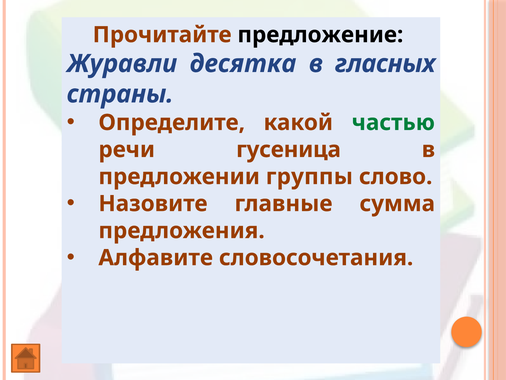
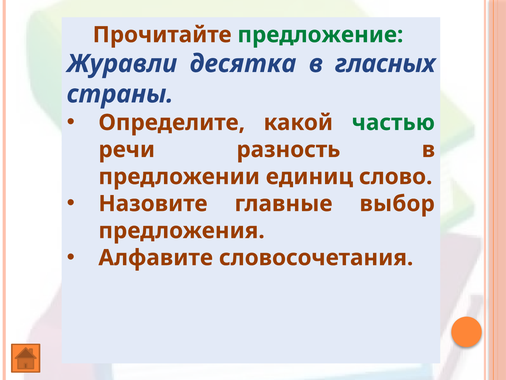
предложение colour: black -> green
гусеница: гусеница -> разность
группы: группы -> единиц
сумма: сумма -> выбор
